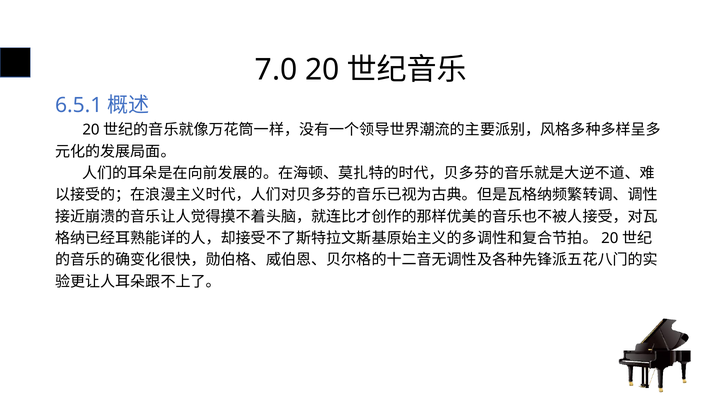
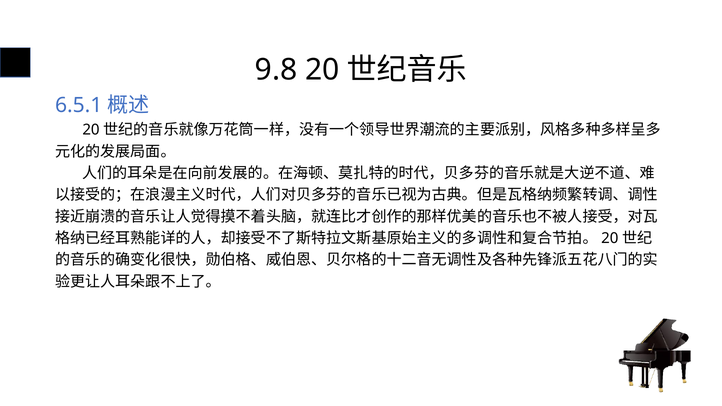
7.0: 7.0 -> 9.8
